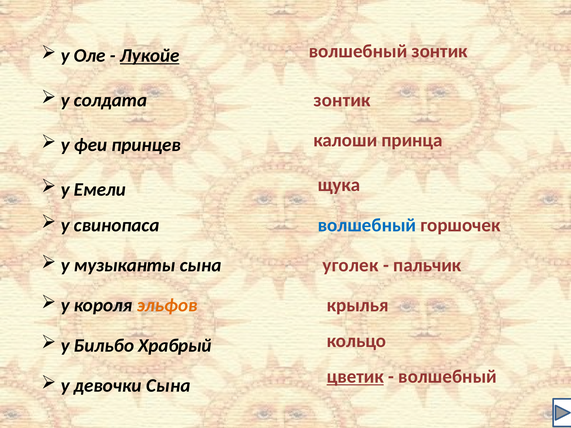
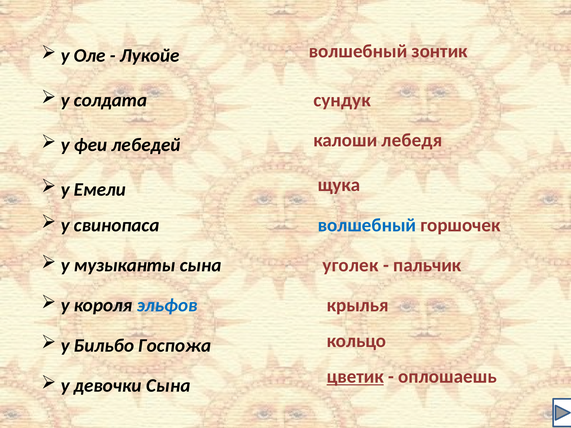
Лукойе underline: present -> none
зонтик at (342, 100): зонтик -> сундук
принца: принца -> лебедя
принцев: принцев -> лебедей
эльфов colour: orange -> blue
Храбрый: Храбрый -> Госпожа
волшебный at (448, 377): волшебный -> оплошаешь
